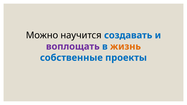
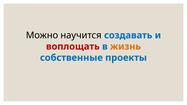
воплощать colour: purple -> red
